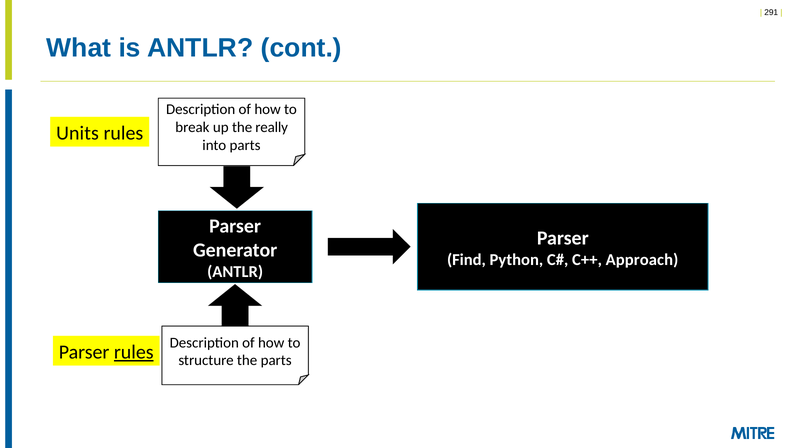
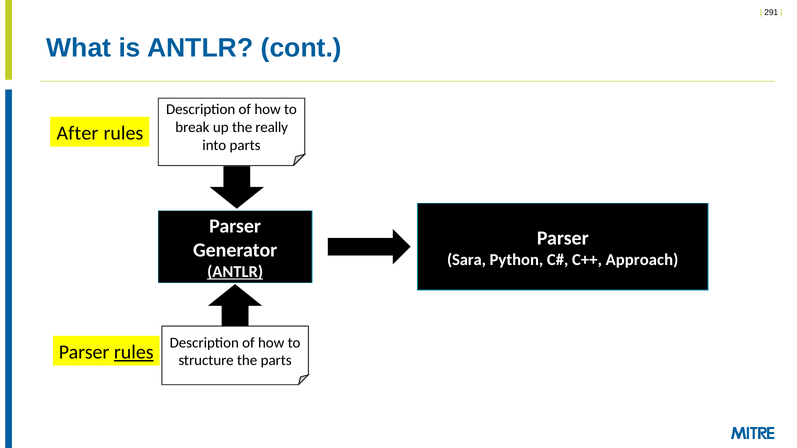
Units: Units -> After
Find: Find -> Sara
ANTLR at (235, 272) underline: none -> present
